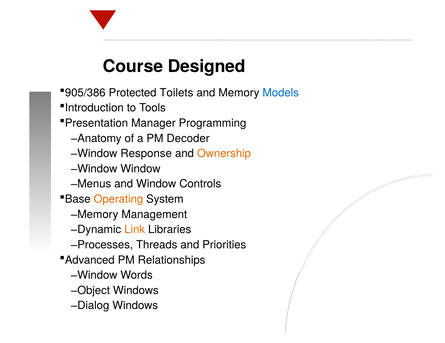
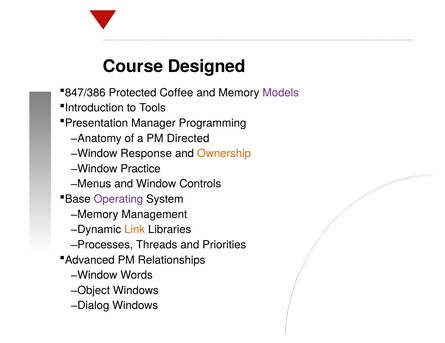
905/386: 905/386 -> 847/386
Toilets: Toilets -> Coffee
Models colour: blue -> purple
Decoder: Decoder -> Directed
Window Window: Window -> Practice
Operating colour: orange -> purple
